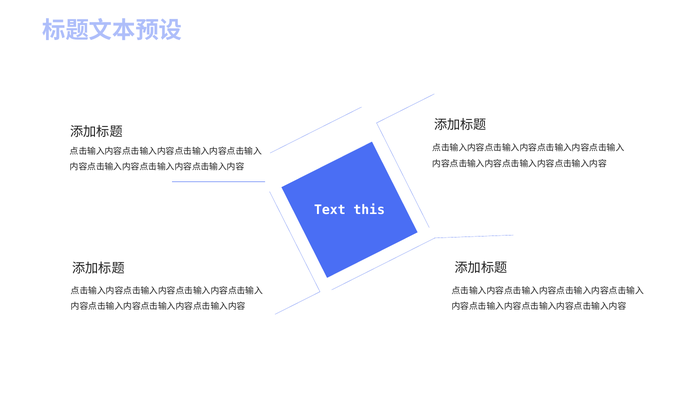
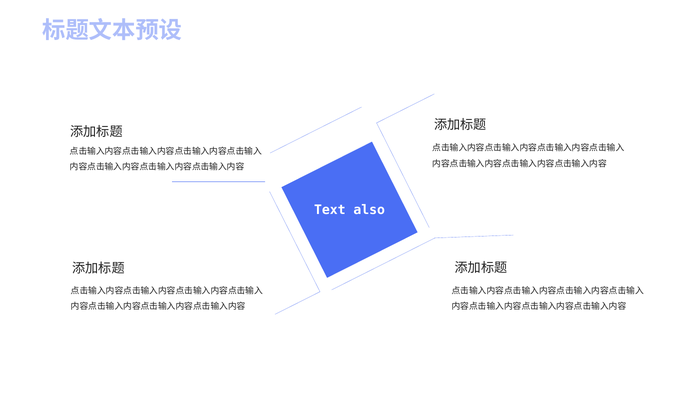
this: this -> also
